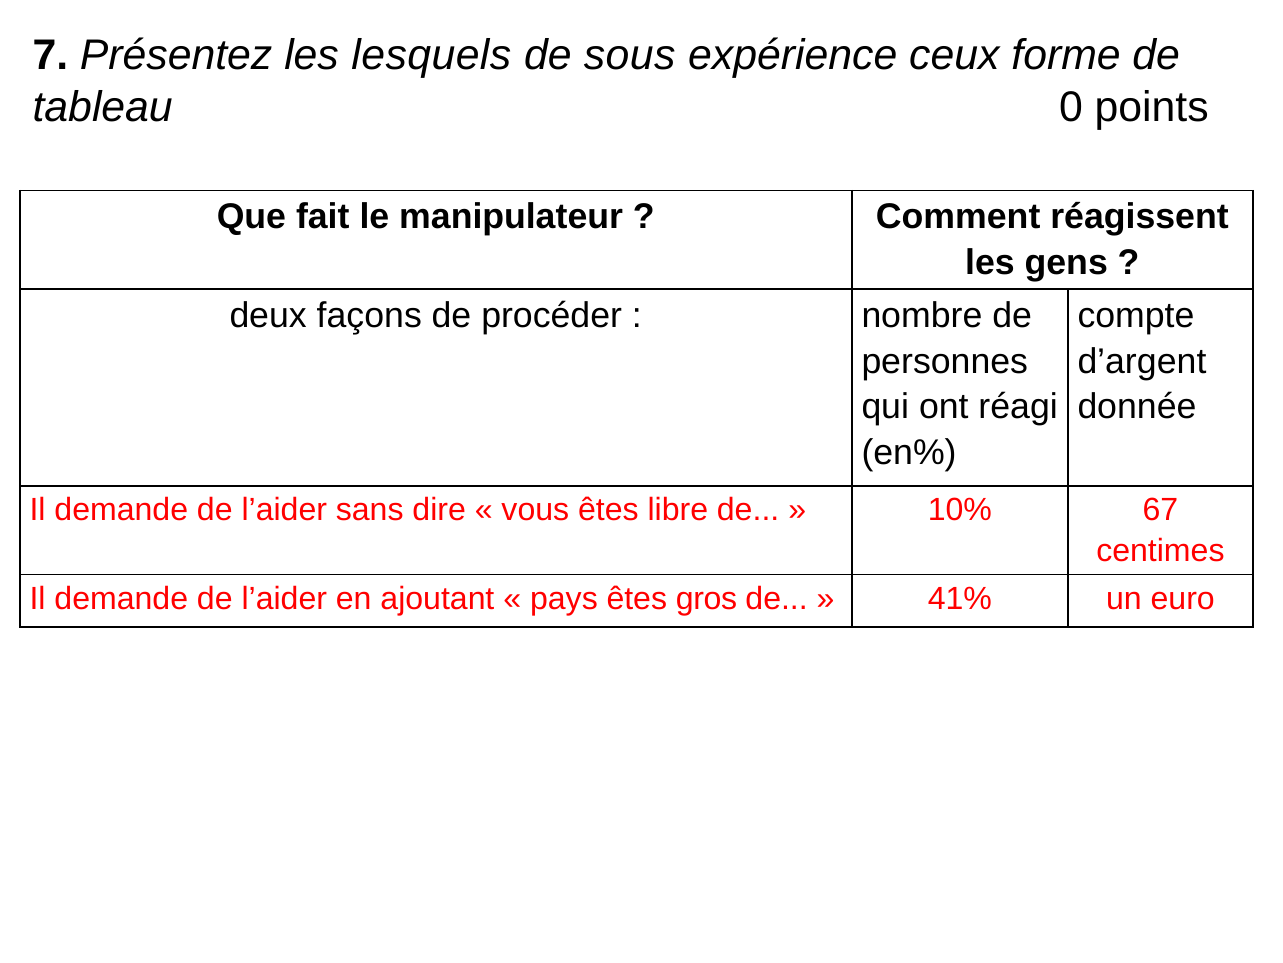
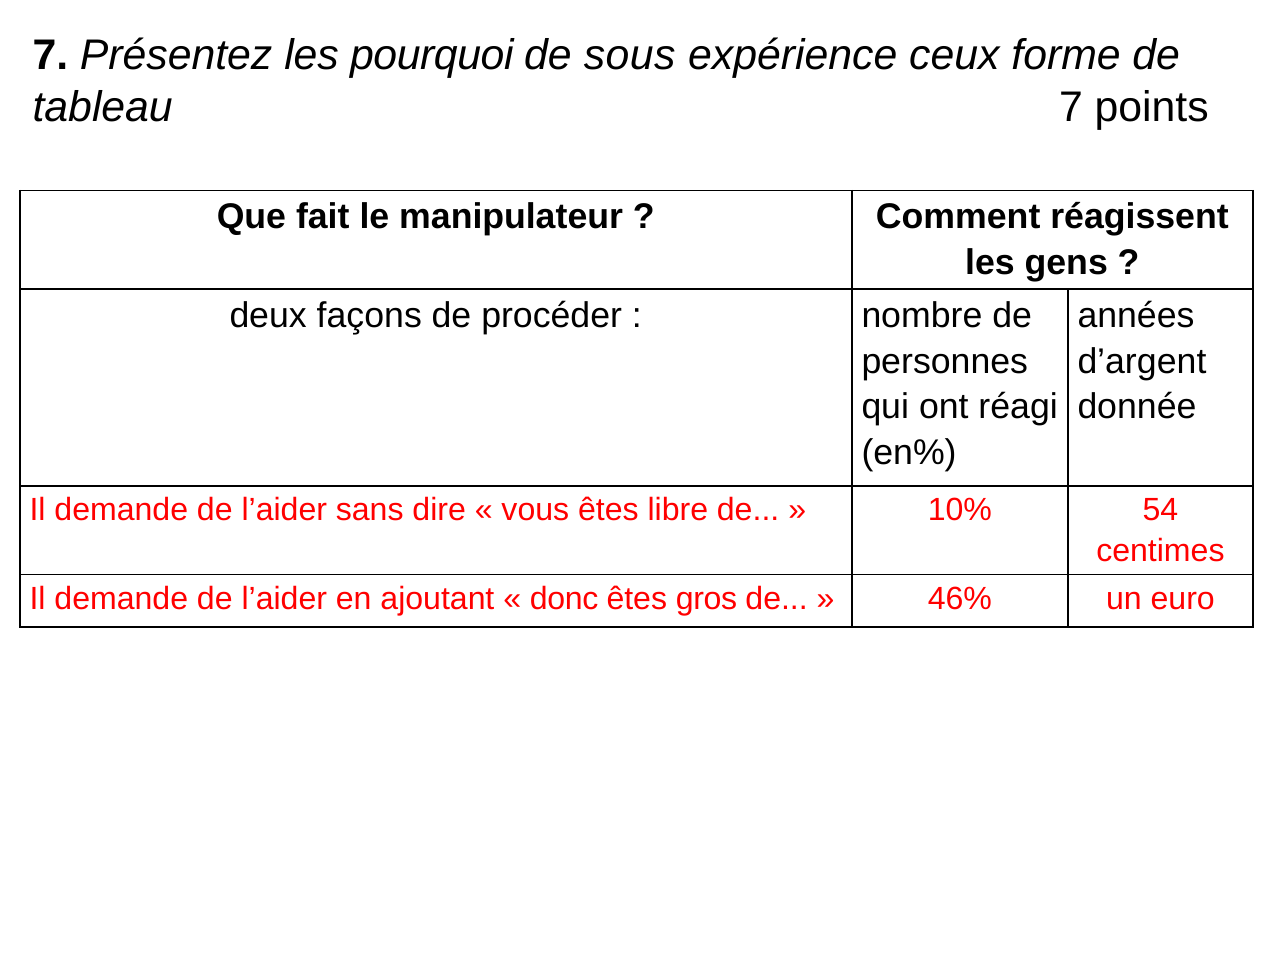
lesquels: lesquels -> pourquoi
tableau 0: 0 -> 7
compte: compte -> années
67: 67 -> 54
pays: pays -> donc
41%: 41% -> 46%
